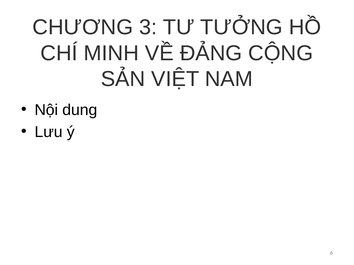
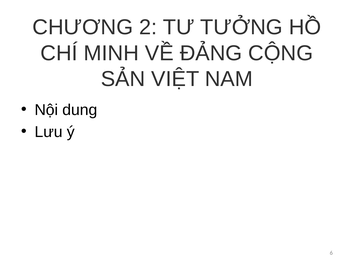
3: 3 -> 2
